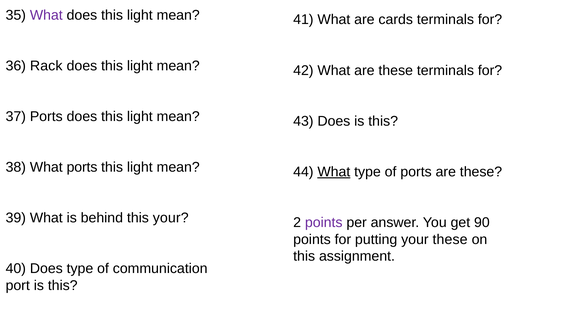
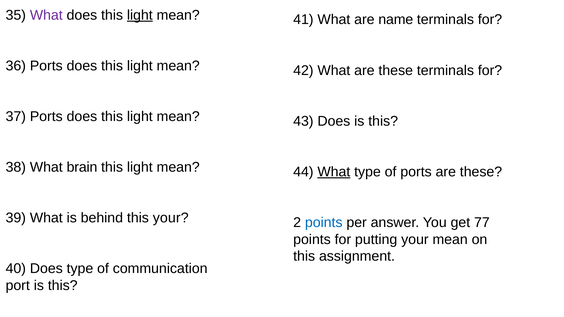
light at (140, 15) underline: none -> present
cards: cards -> name
36 Rack: Rack -> Ports
What ports: ports -> brain
points at (324, 223) colour: purple -> blue
90: 90 -> 77
your these: these -> mean
